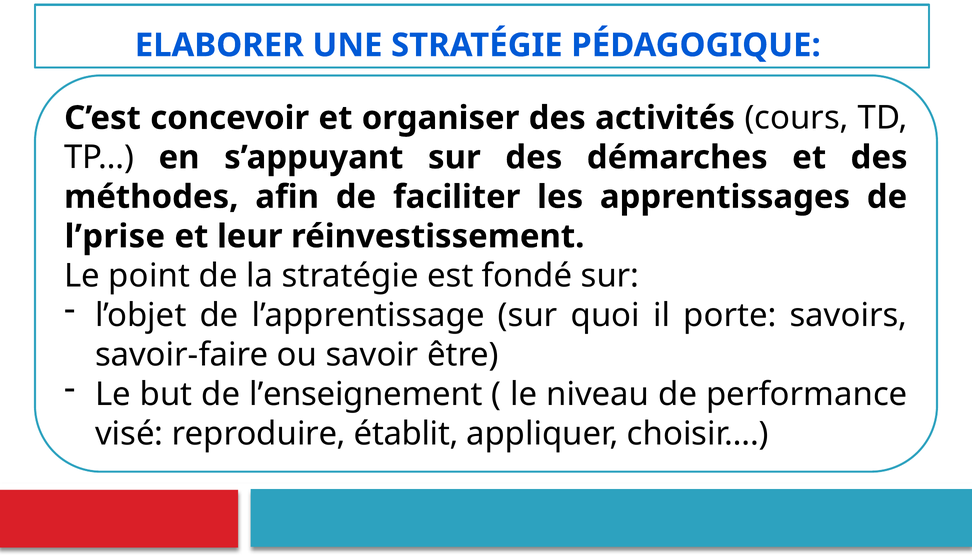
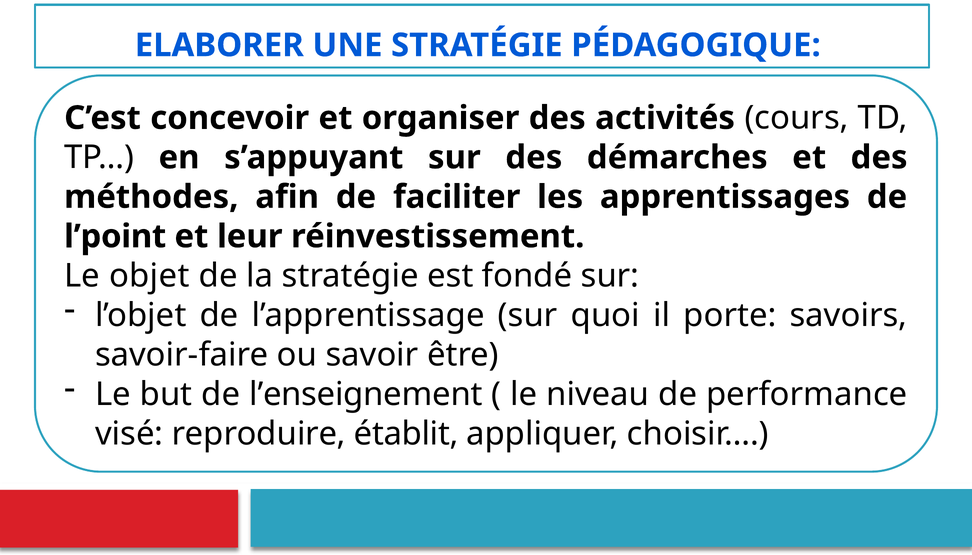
l’prise: l’prise -> l’point
point: point -> objet
